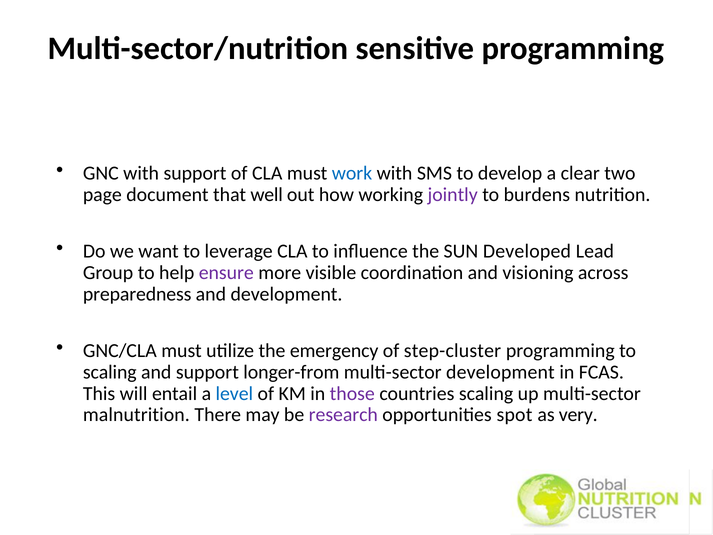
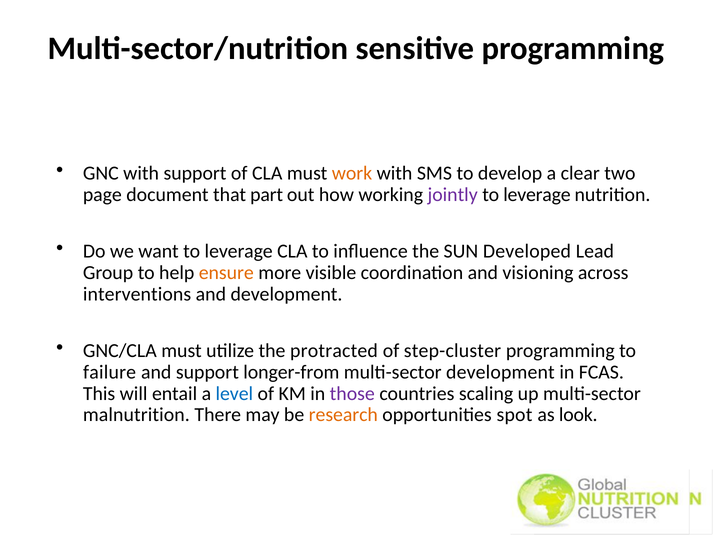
work colour: blue -> orange
well: well -> part
burdens at (537, 195): burdens -> leverage
ensure colour: purple -> orange
preparedness: preparedness -> interventions
emergency: emergency -> protracted
scaling at (110, 372): scaling -> failure
research colour: purple -> orange
very: very -> look
